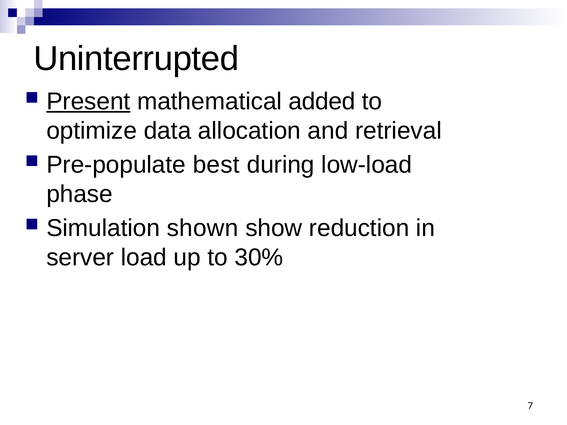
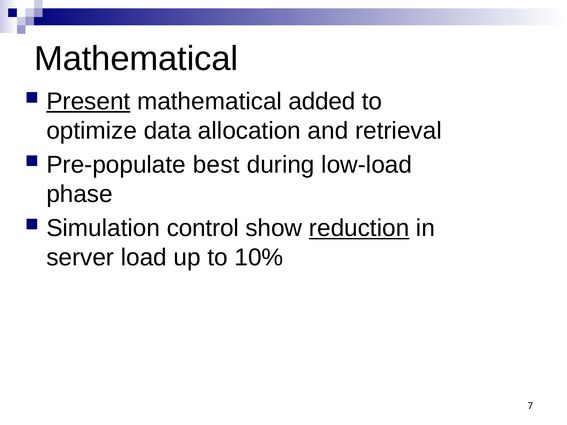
Uninterrupted at (136, 59): Uninterrupted -> Mathematical
shown: shown -> control
reduction underline: none -> present
30%: 30% -> 10%
